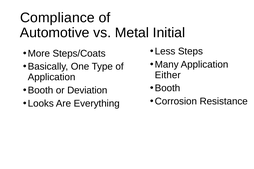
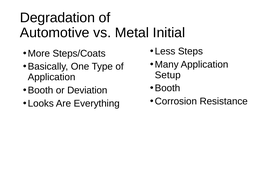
Compliance: Compliance -> Degradation
Either: Either -> Setup
